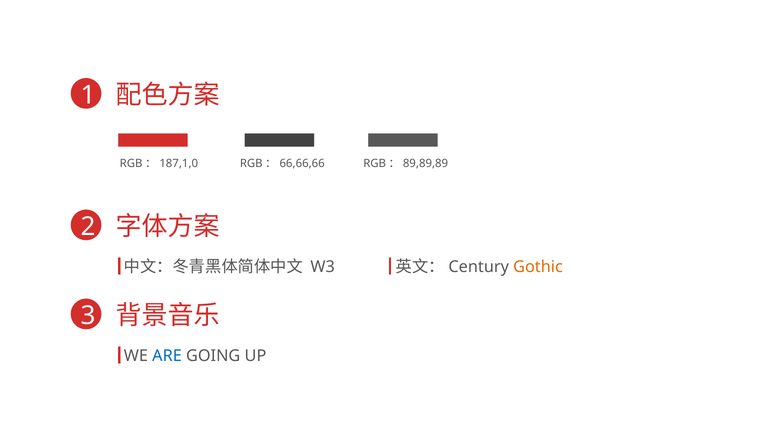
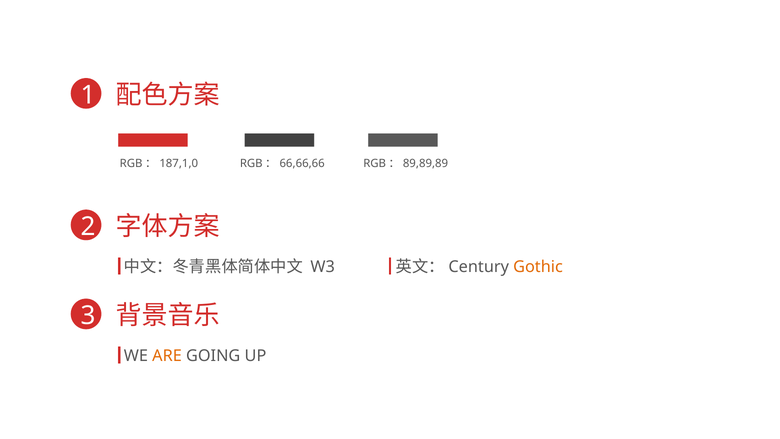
ARE colour: blue -> orange
